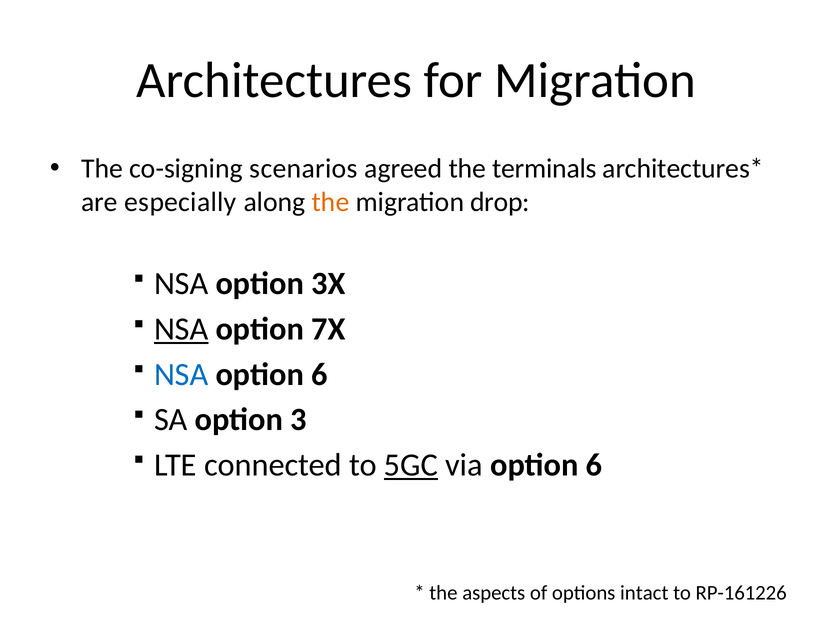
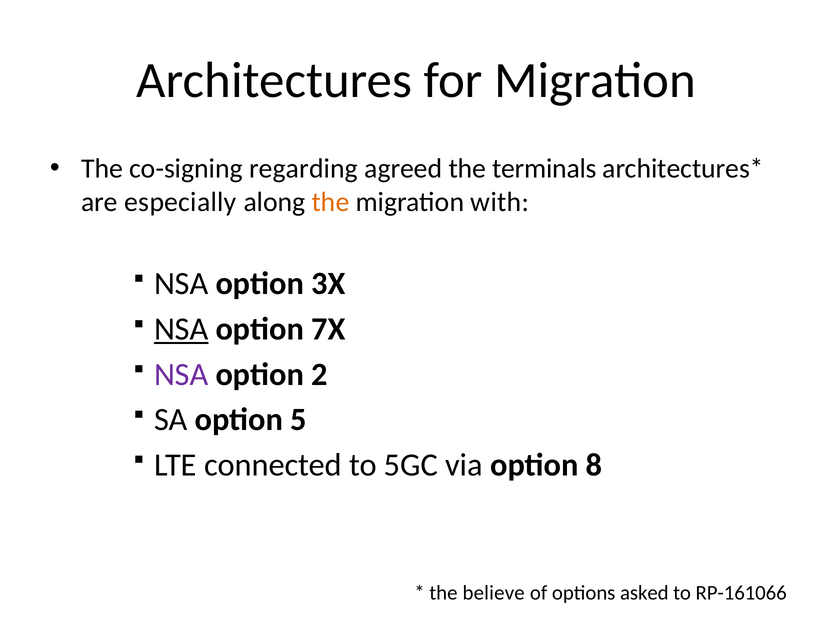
scenarios: scenarios -> regarding
drop: drop -> with
NSA at (181, 374) colour: blue -> purple
6 at (319, 374): 6 -> 2
3: 3 -> 5
5GC underline: present -> none
via option 6: 6 -> 8
aspects: aspects -> believe
intact: intact -> asked
RP-161226: RP-161226 -> RP-161066
